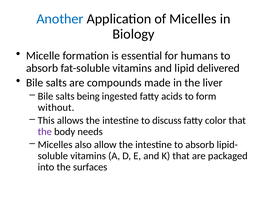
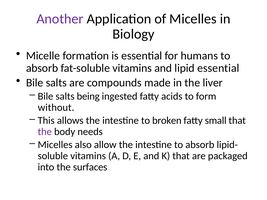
Another colour: blue -> purple
lipid delivered: delivered -> essential
discuss: discuss -> broken
color: color -> small
